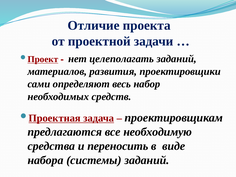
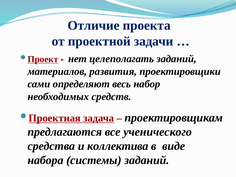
необходимую: необходимую -> ученического
переносить: переносить -> коллектива
